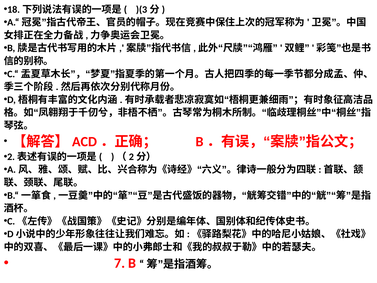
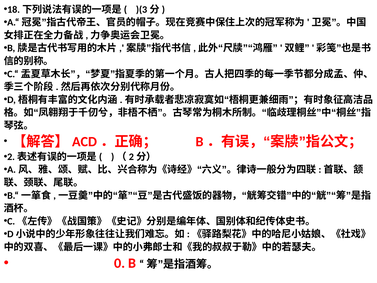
7: 7 -> 0
